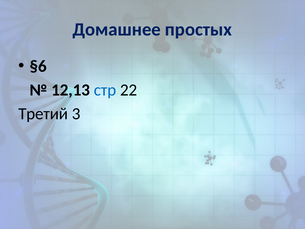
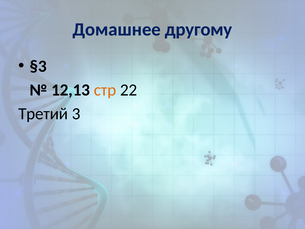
простых: простых -> другому
§6: §6 -> §3
стр colour: blue -> orange
